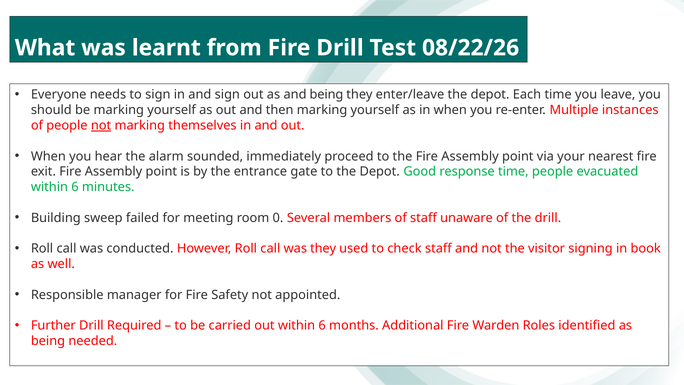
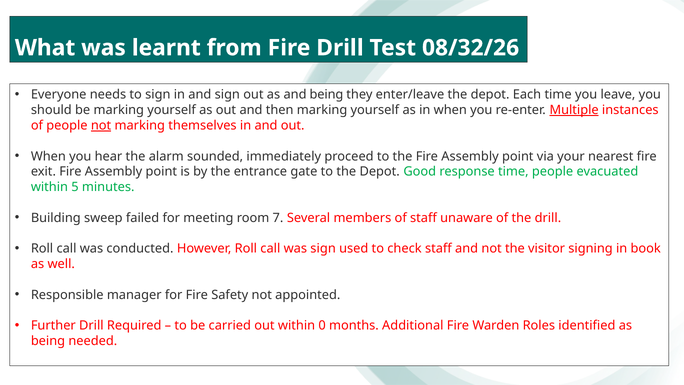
08/22/26: 08/22/26 -> 08/32/26
Multiple underline: none -> present
6 at (75, 187): 6 -> 5
0: 0 -> 7
was they: they -> sign
out within 6: 6 -> 0
